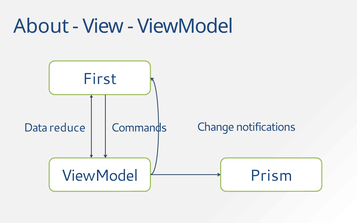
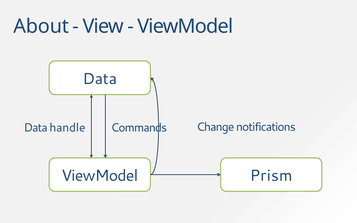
First at (100, 79): First -> Data
reduce: reduce -> handle
